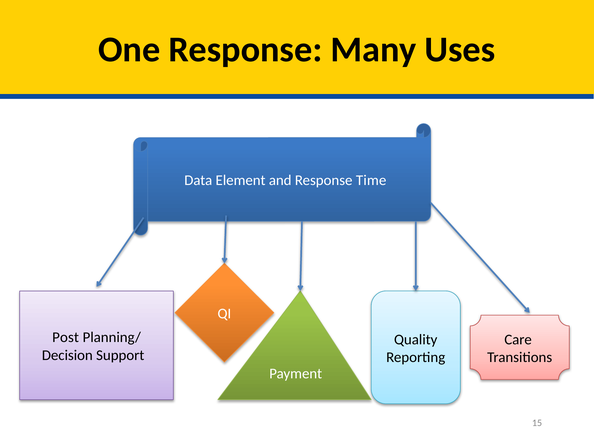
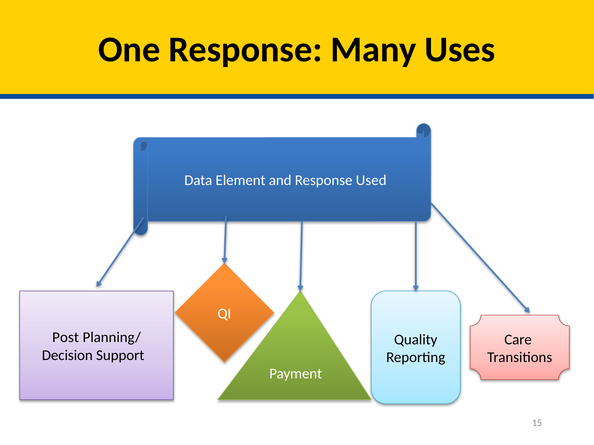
Time: Time -> Used
